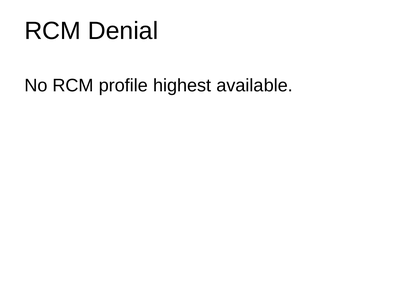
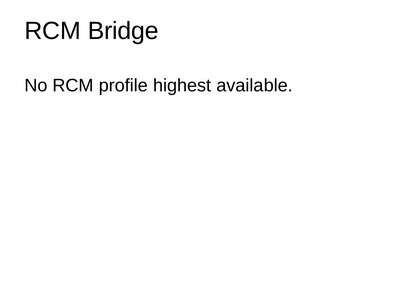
Denial: Denial -> Bridge
